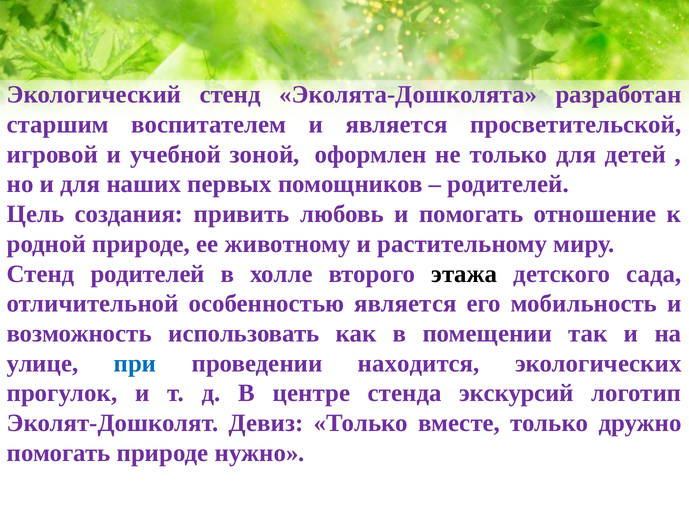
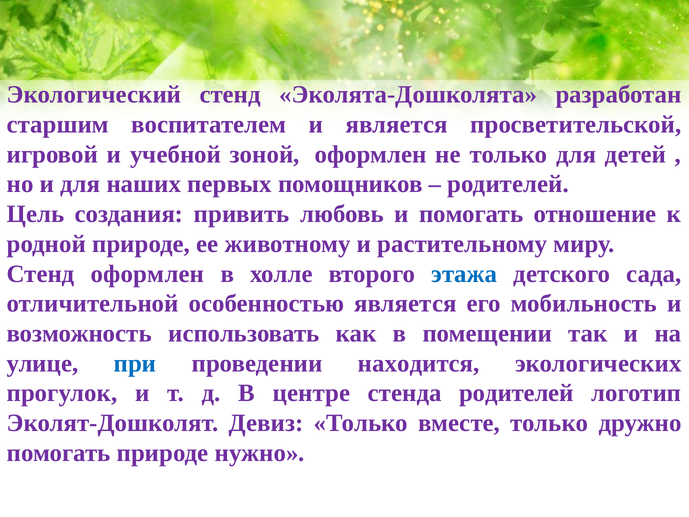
Стенд родителей: родителей -> оформлен
этажа colour: black -> blue
стенда экскурсий: экскурсий -> родителей
